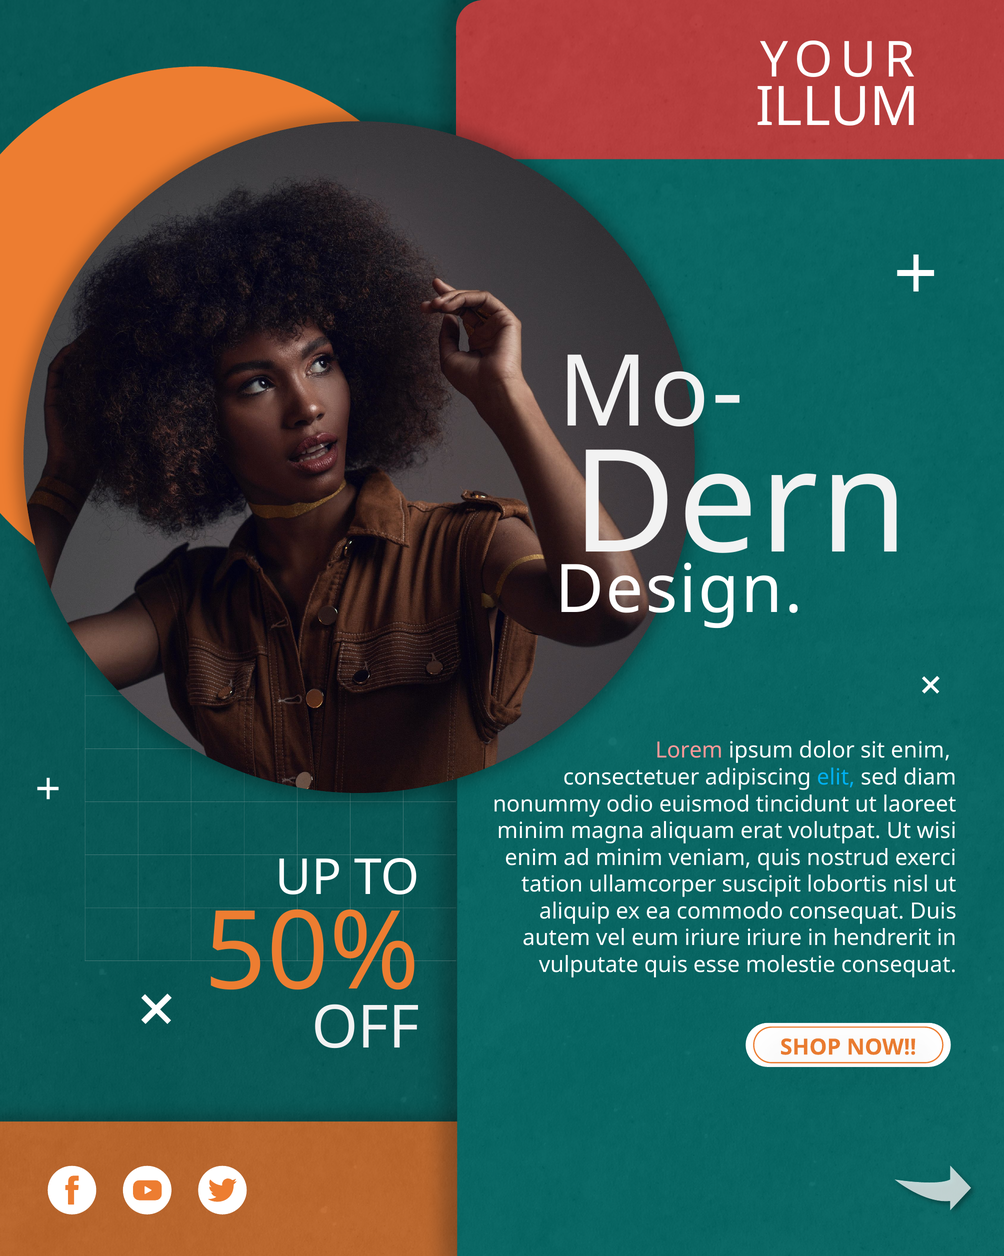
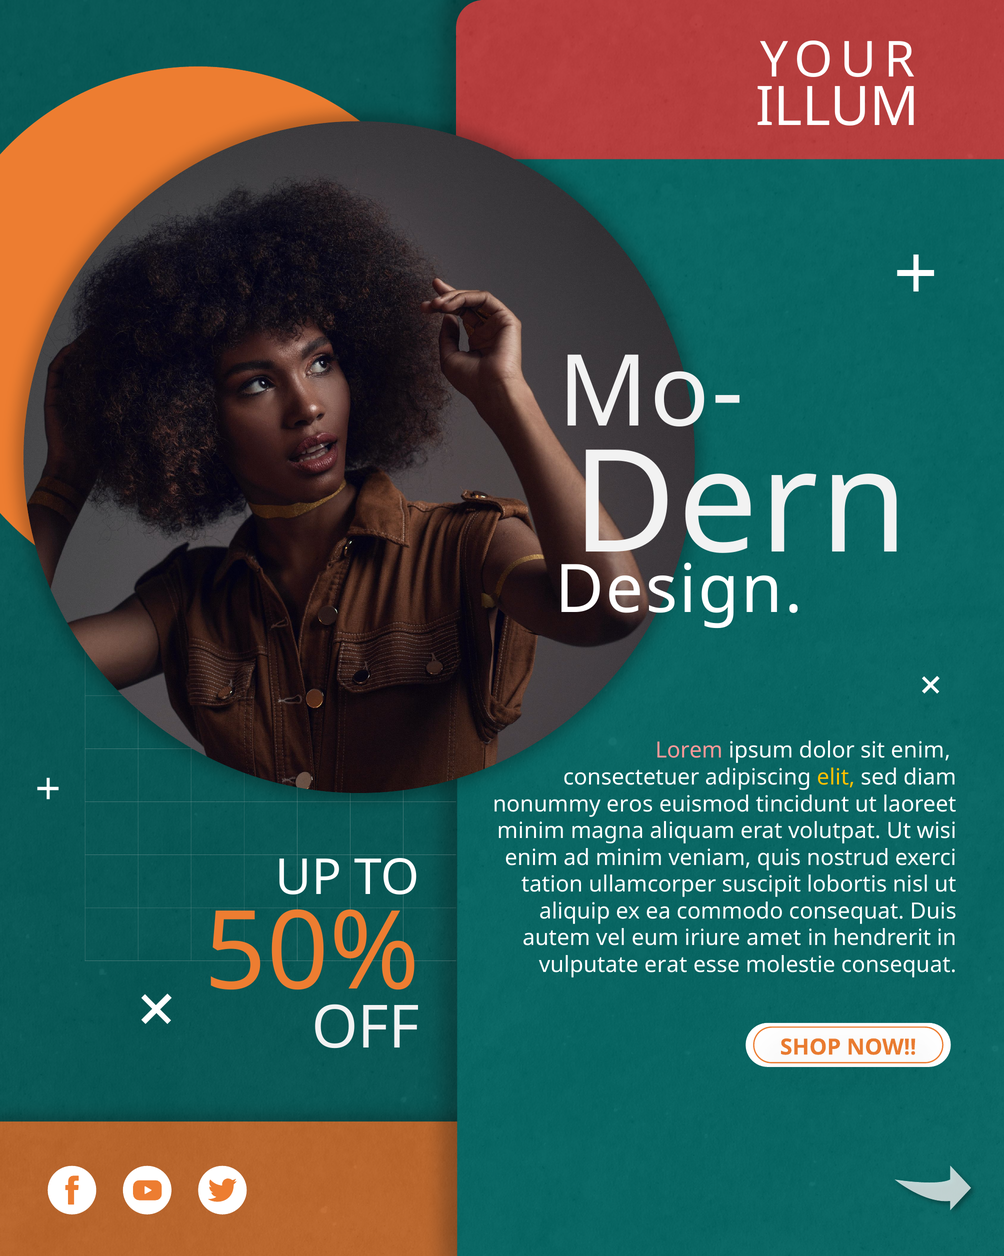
elit colour: light blue -> yellow
odio: odio -> eros
iriure iriure: iriure -> amet
vulputate quis: quis -> erat
